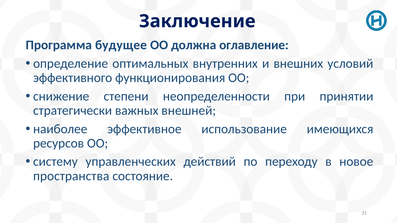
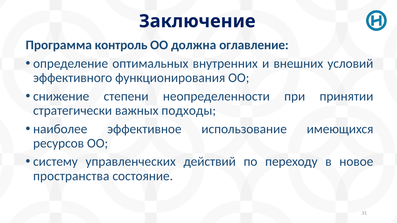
будущее: будущее -> контроль
внешней: внешней -> подходы
